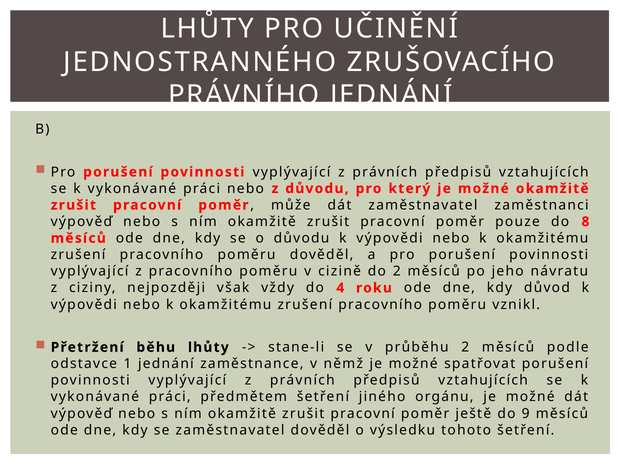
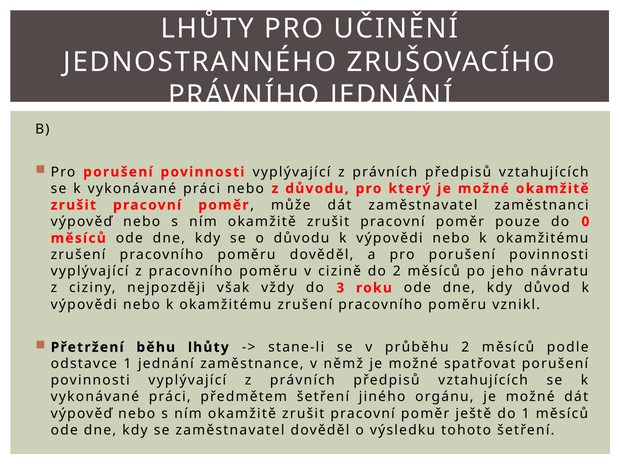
8: 8 -> 0
4: 4 -> 3
do 9: 9 -> 1
